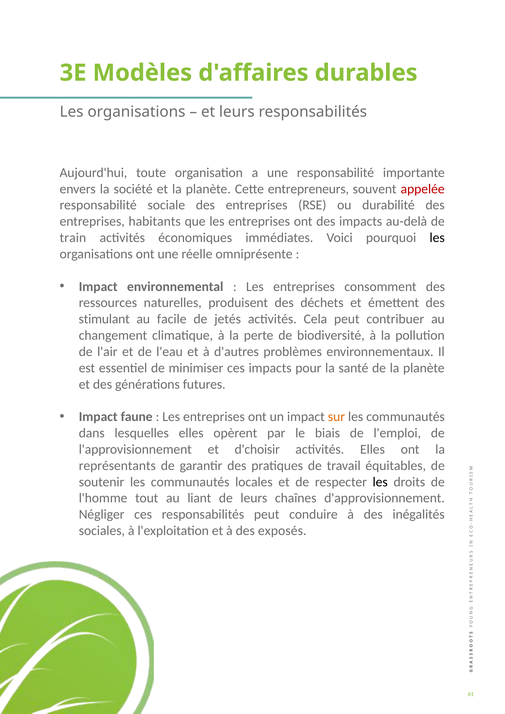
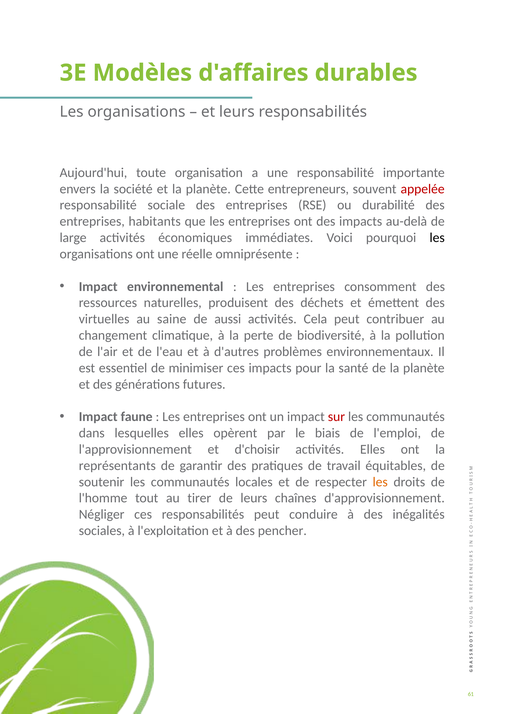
train: train -> large
stimulant: stimulant -> virtuelles
facile: facile -> saine
jetés: jetés -> aussi
sur colour: orange -> red
les at (380, 482) colour: black -> orange
liant: liant -> tirer
exposés: exposés -> pencher
